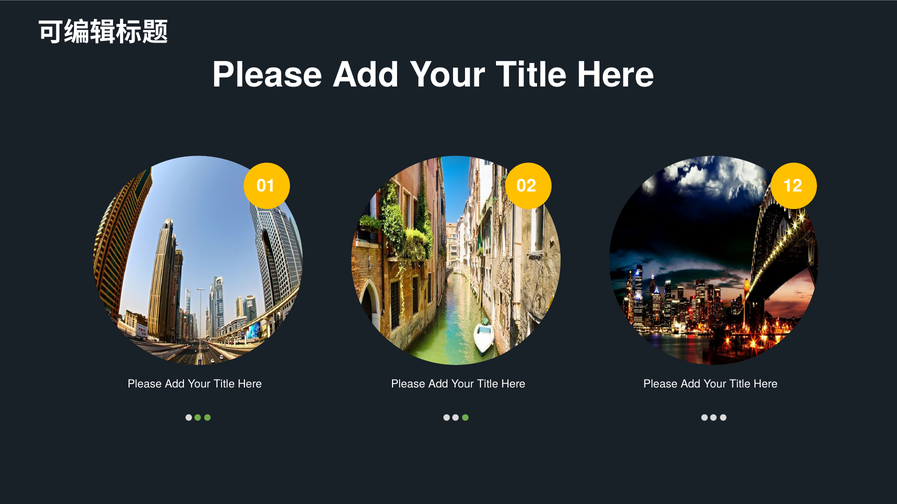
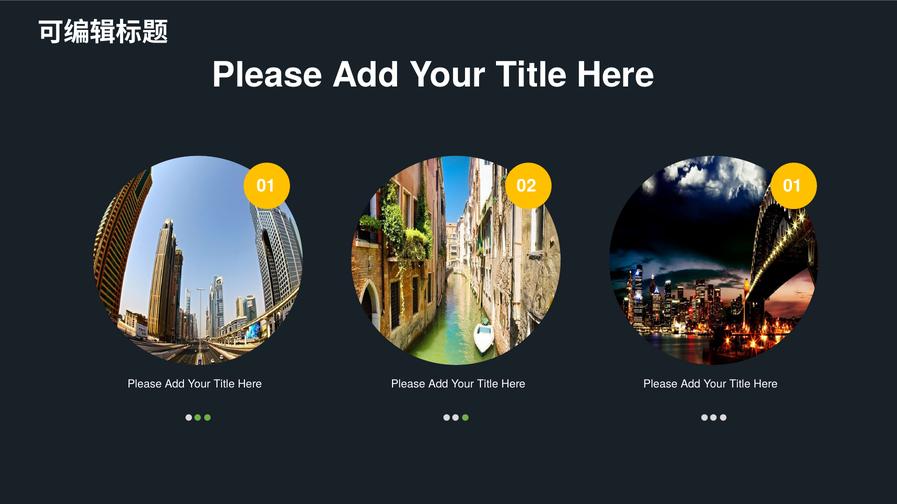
02 12: 12 -> 01
